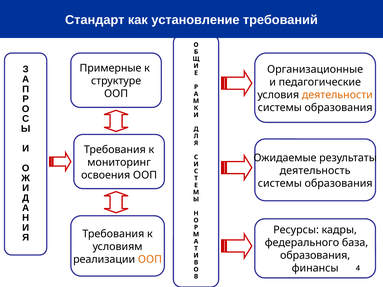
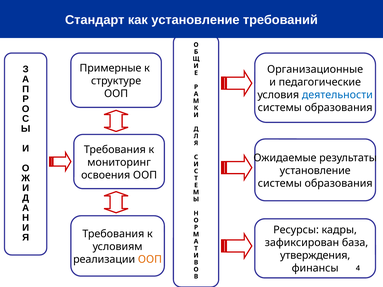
деятельности colour: orange -> blue
деятельность at (315, 171): деятельность -> установление
федерального: федерального -> зафиксирован
образования at (315, 256): образования -> утверждения
